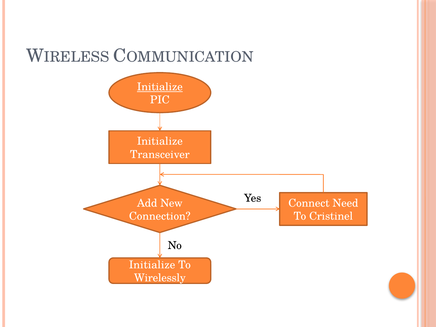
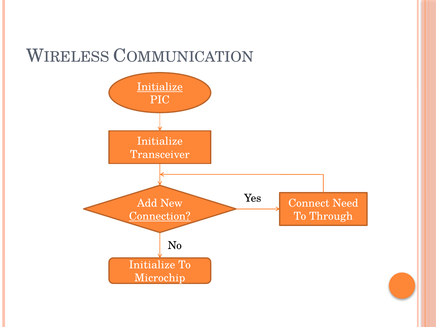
Connection underline: none -> present
Cristinel: Cristinel -> Through
Wirelessly: Wirelessly -> Microchip
